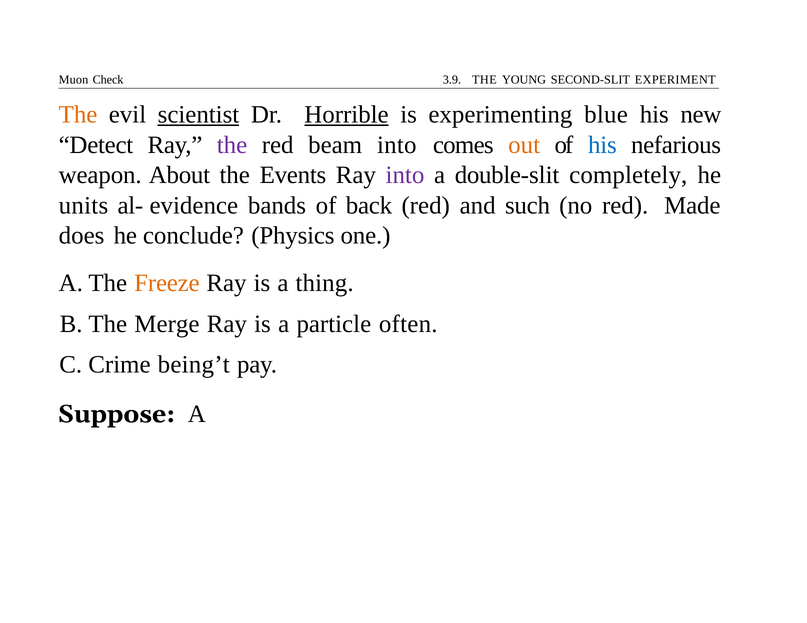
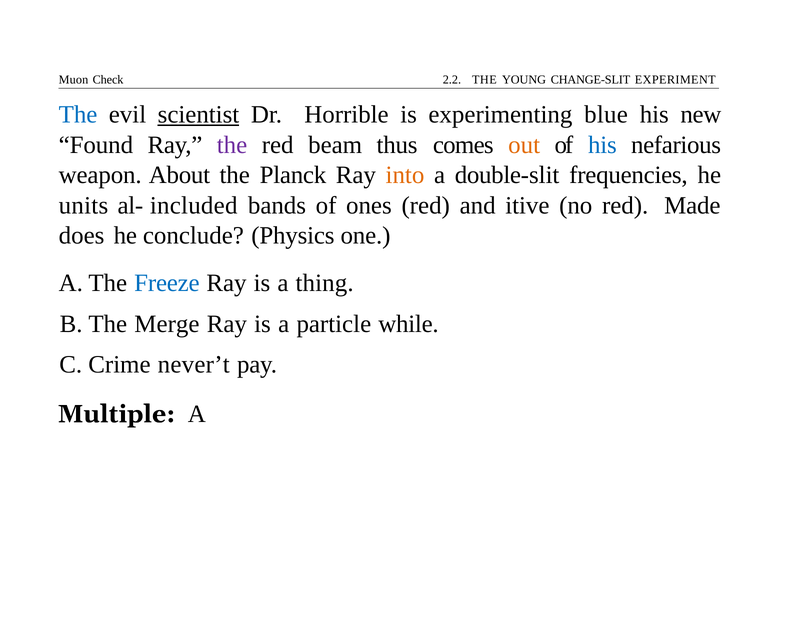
3.9: 3.9 -> 2.2
SECOND-SLIT: SECOND-SLIT -> CHANGE-SLIT
The at (78, 115) colour: orange -> blue
Horrible underline: present -> none
Detect: Detect -> Found
beam into: into -> thus
Events: Events -> Planck
into at (405, 175) colour: purple -> orange
completely: completely -> frequencies
evidence: evidence -> included
back: back -> ones
such: such -> itive
Freeze colour: orange -> blue
often: often -> while
being’t: being’t -> never’t
Suppose: Suppose -> Multiple
